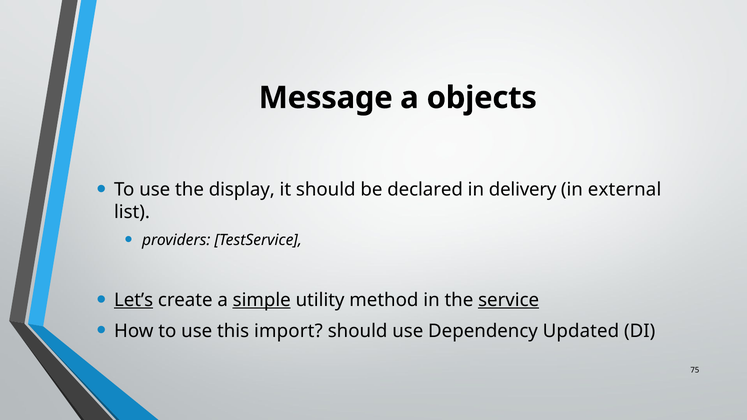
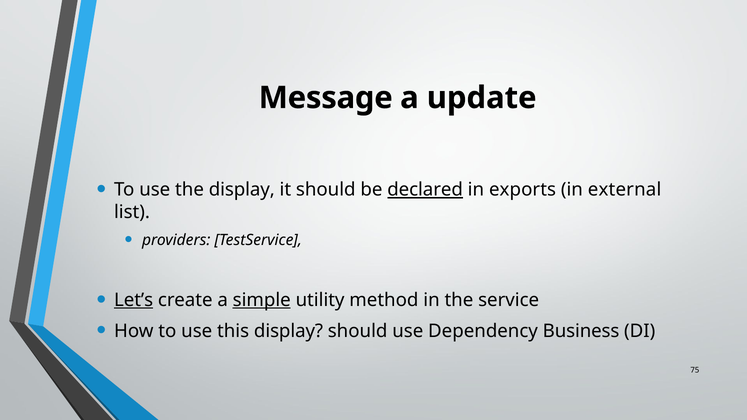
objects: objects -> update
declared underline: none -> present
delivery: delivery -> exports
service underline: present -> none
this import: import -> display
Updated: Updated -> Business
